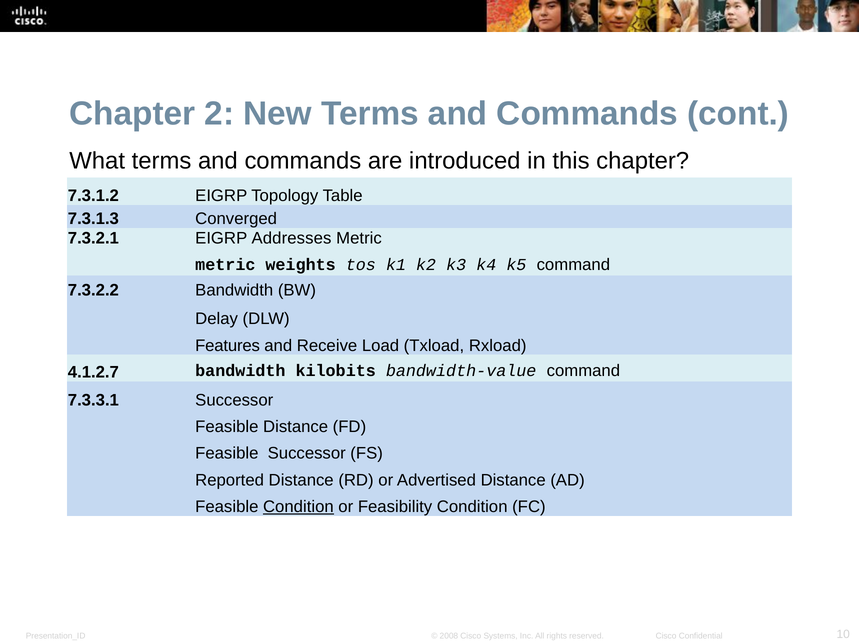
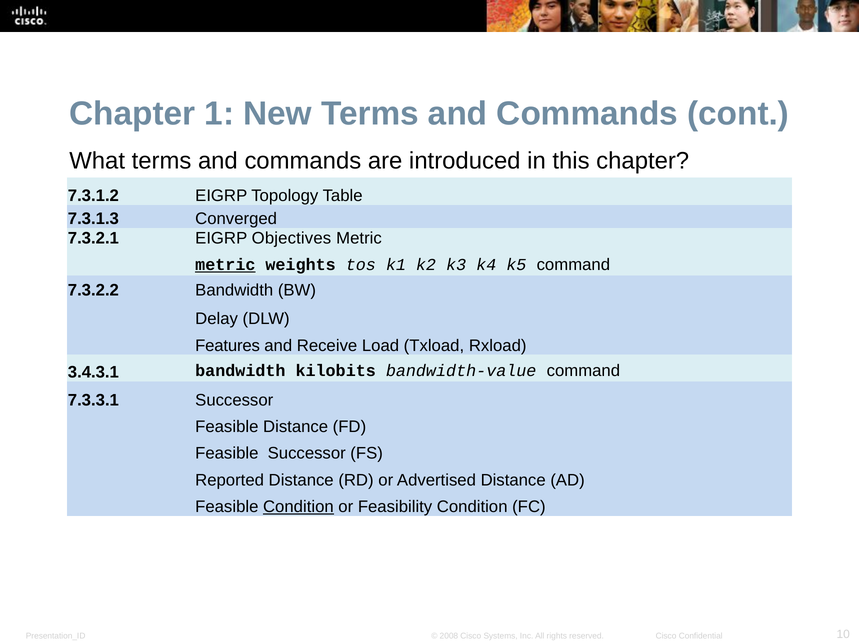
2: 2 -> 1
Addresses: Addresses -> Objectives
metric at (225, 265) underline: none -> present
4.1.2.7: 4.1.2.7 -> 3.4.3.1
